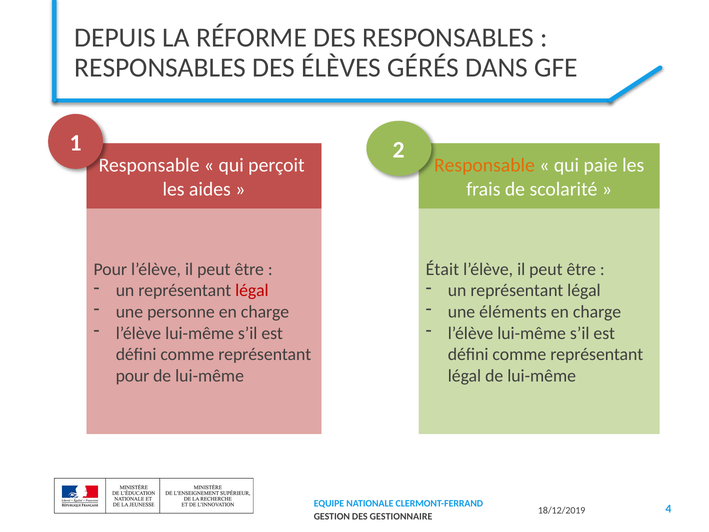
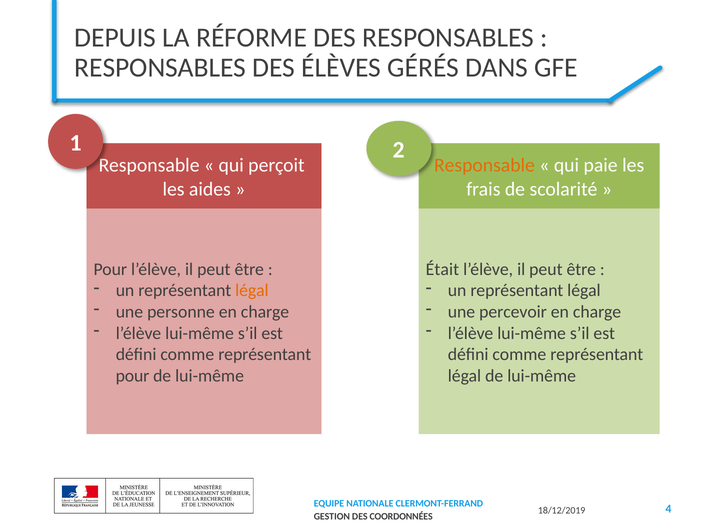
légal at (252, 291) colour: red -> orange
éléments: éléments -> percevoir
GESTIONNAIRE: GESTIONNAIRE -> COORDONNÉES
